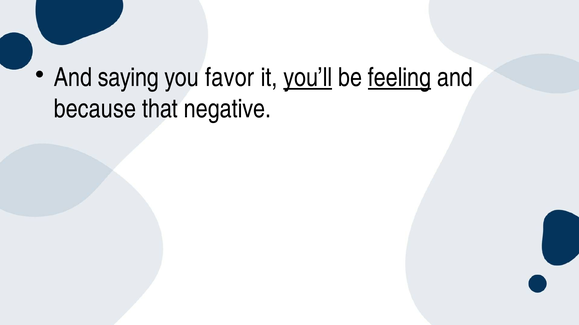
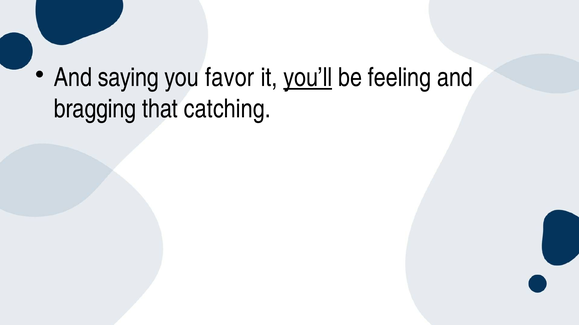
feeling underline: present -> none
because: because -> bragging
negative: negative -> catching
